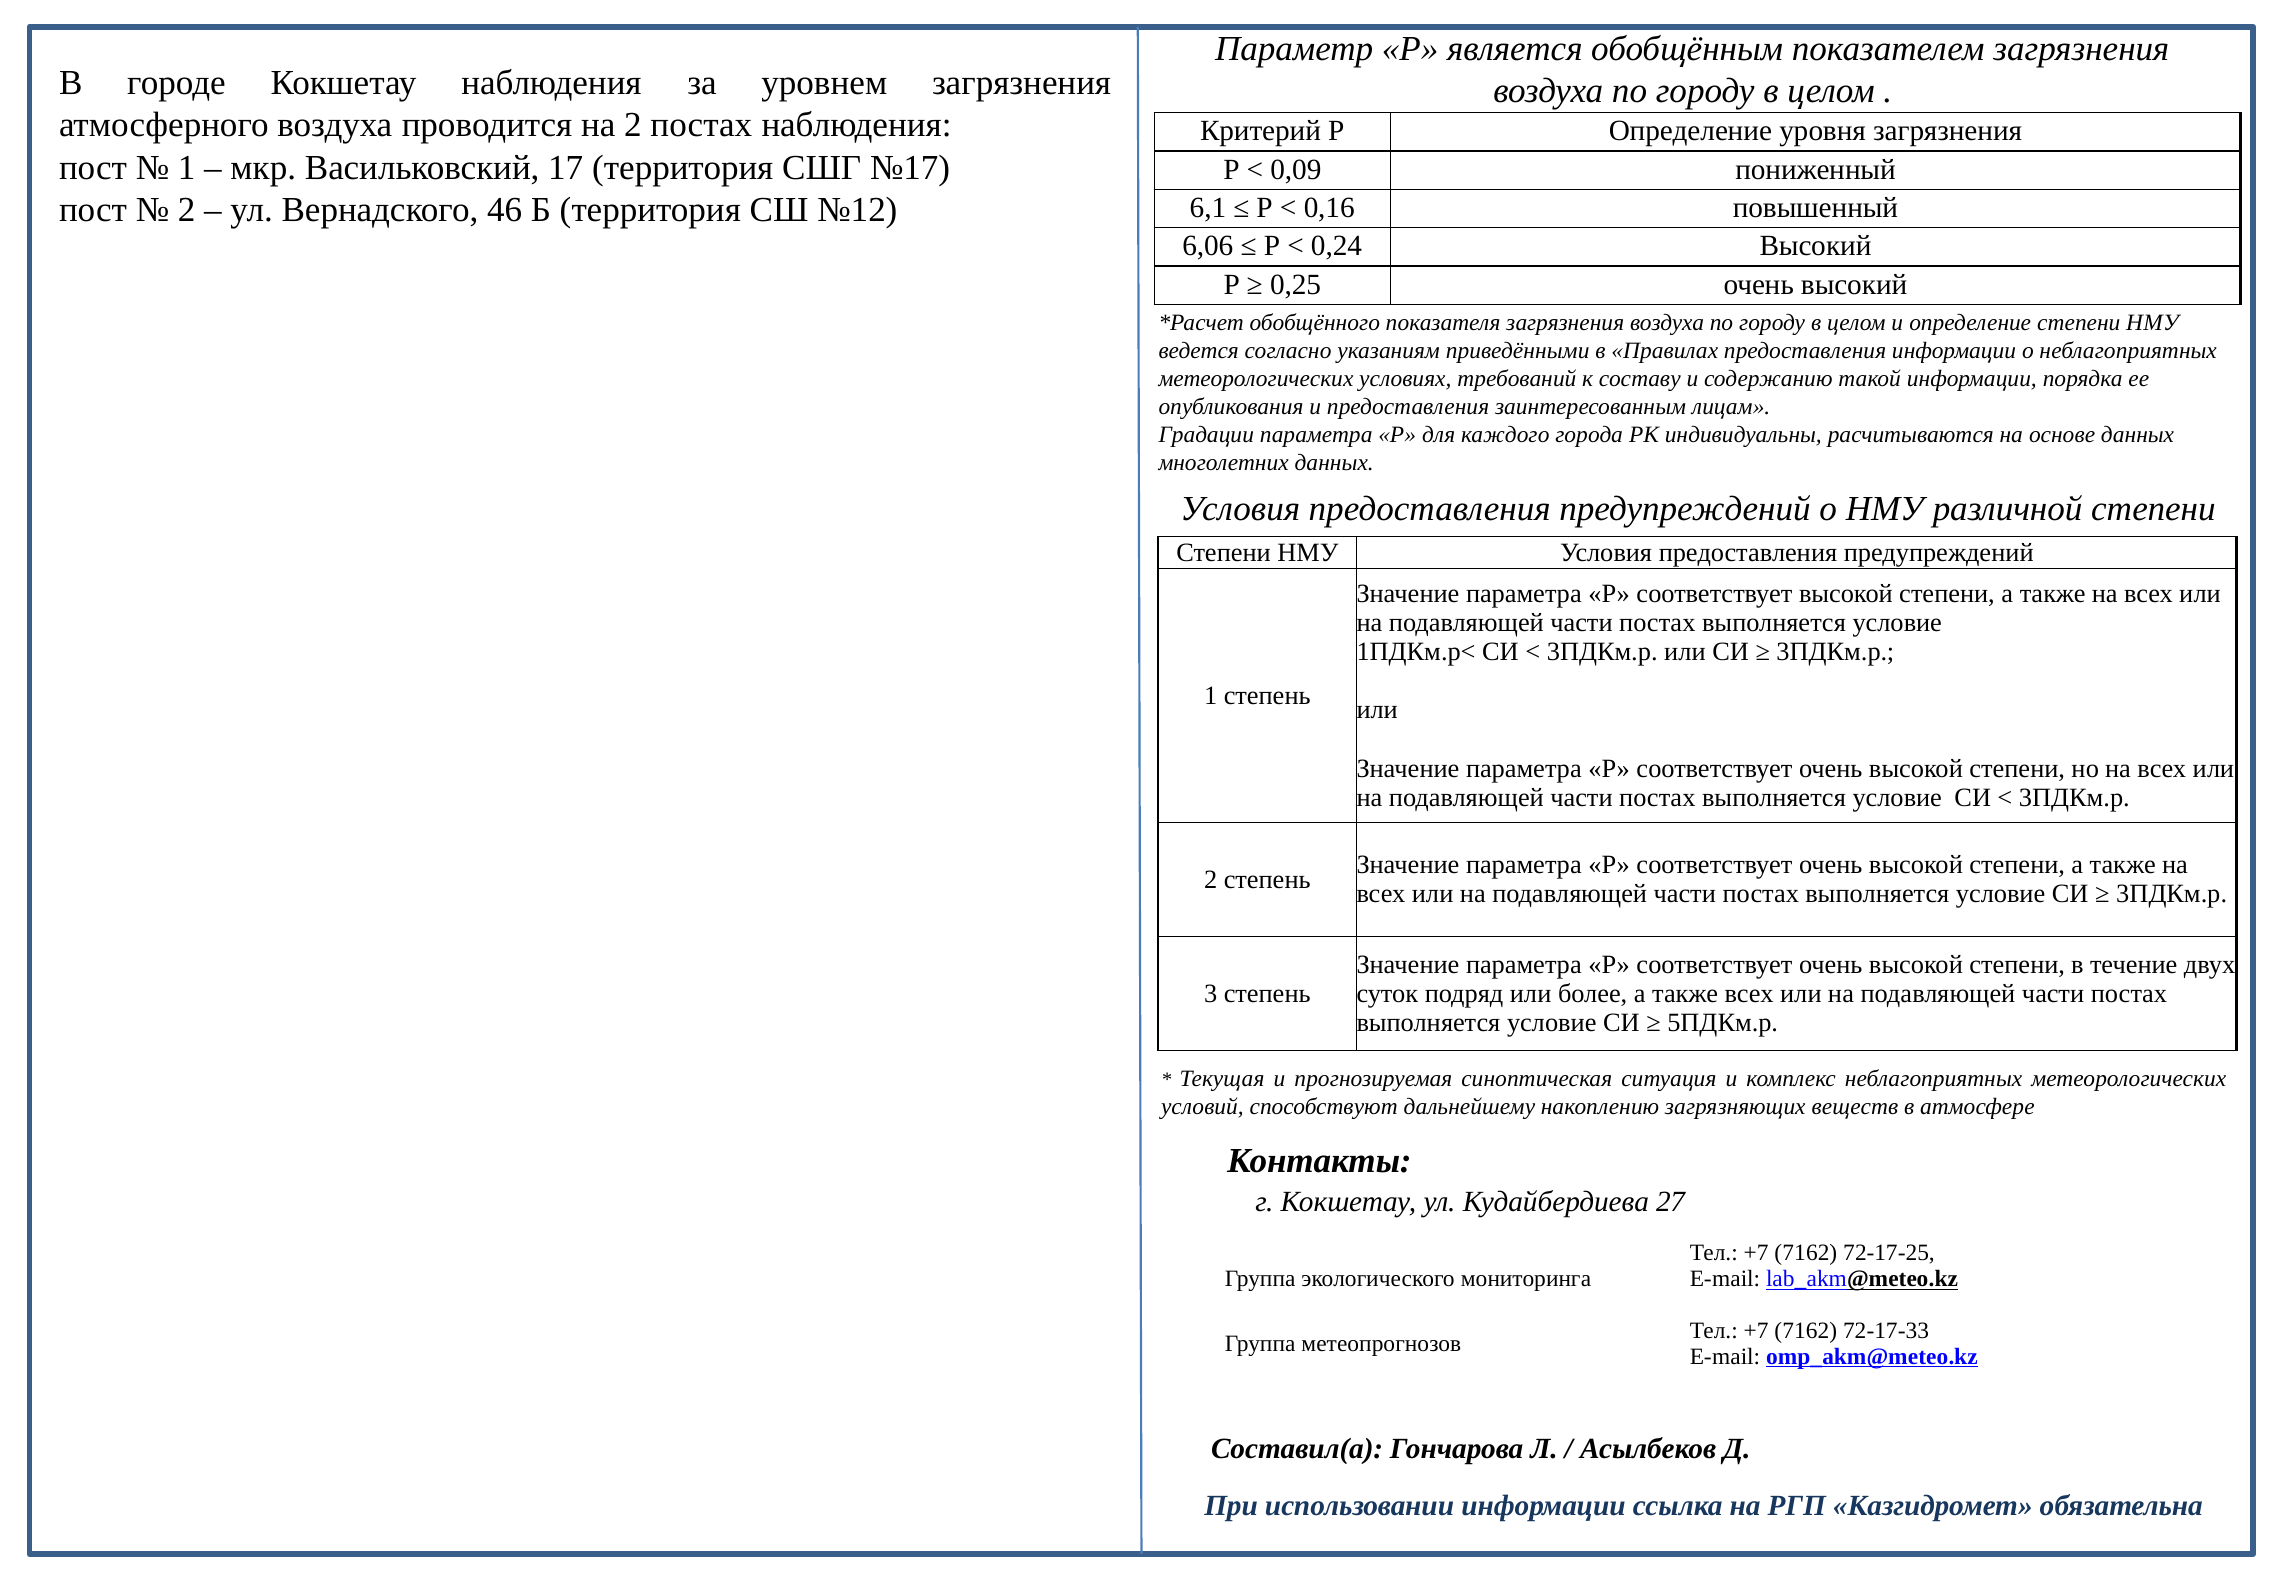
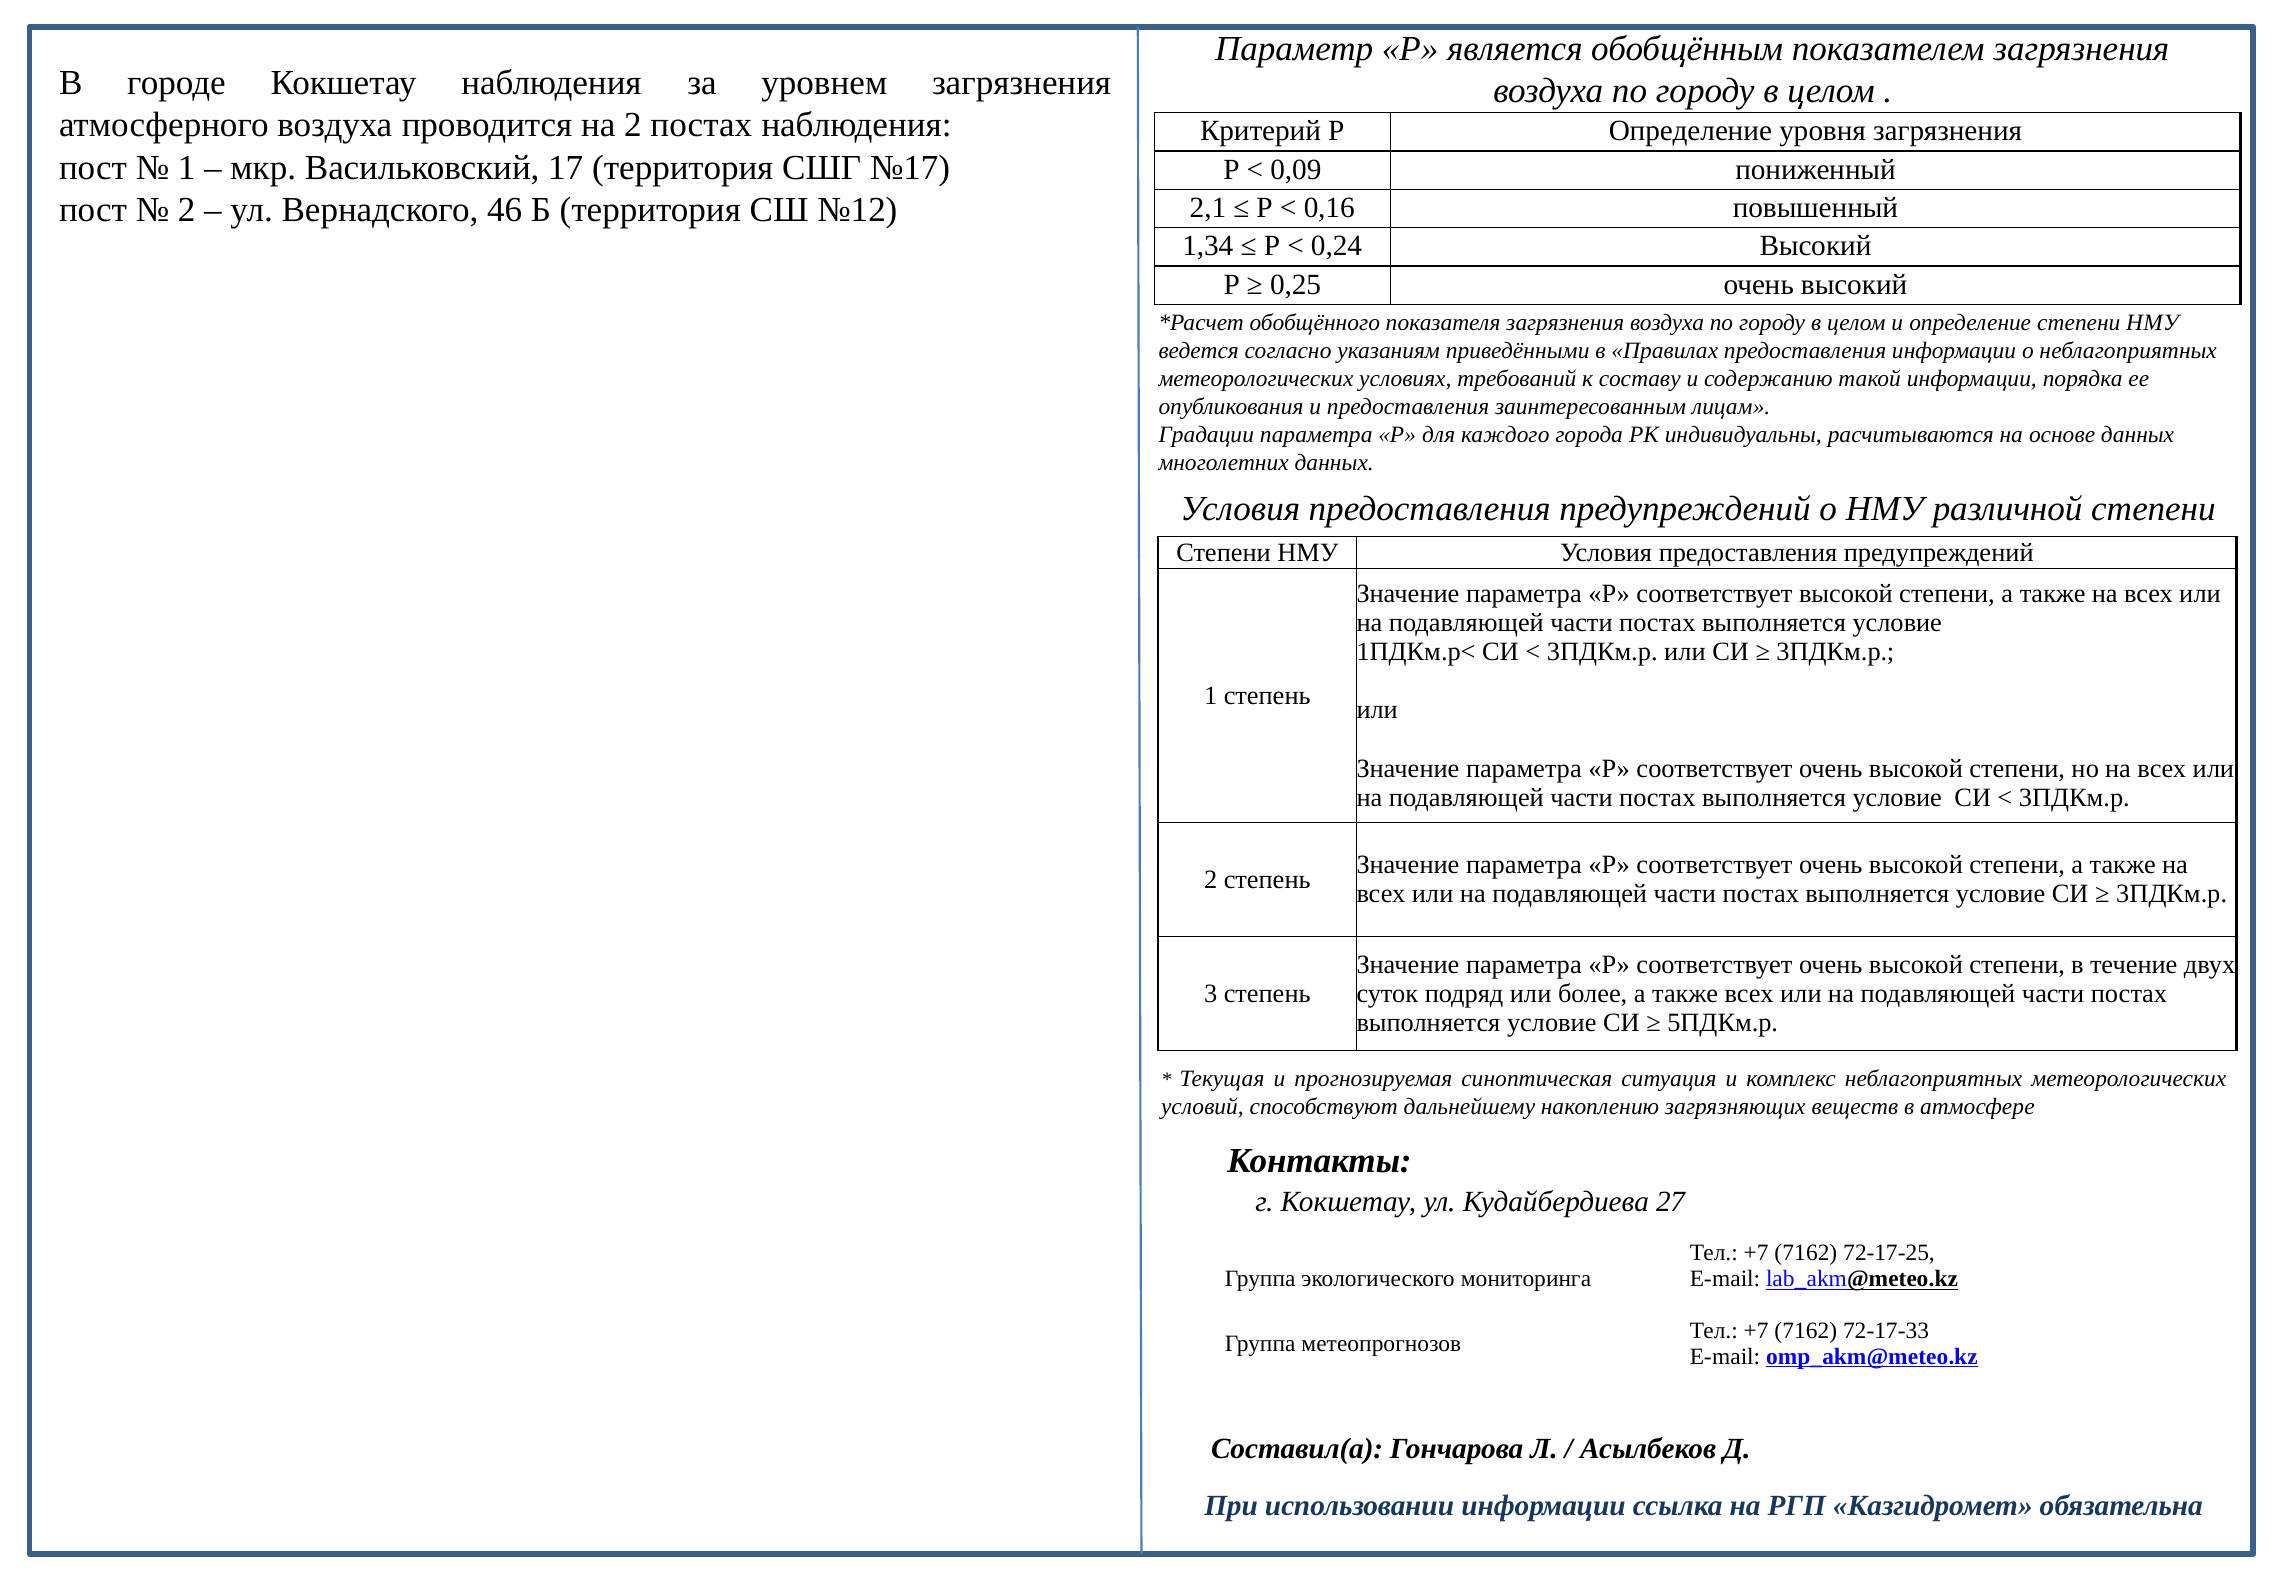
6,1: 6,1 -> 2,1
6,06: 6,06 -> 1,34
